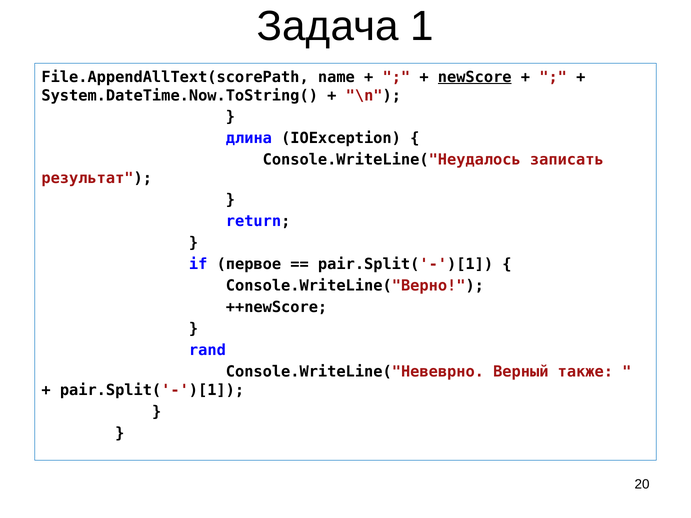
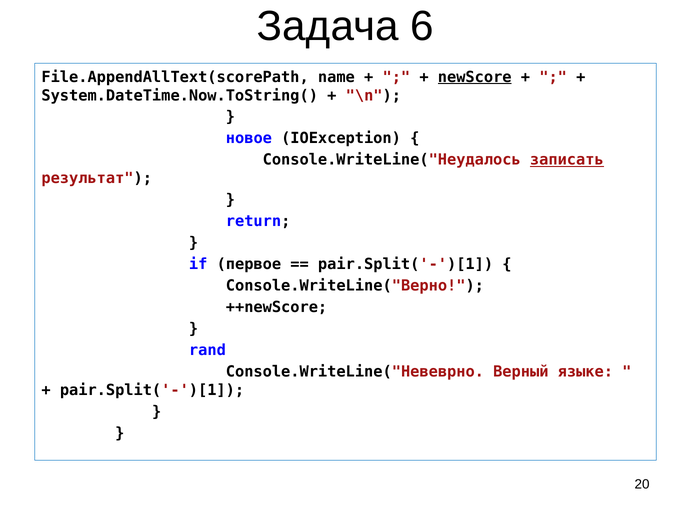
1: 1 -> 6
длина: длина -> новое
записать underline: none -> present
также: также -> языке
